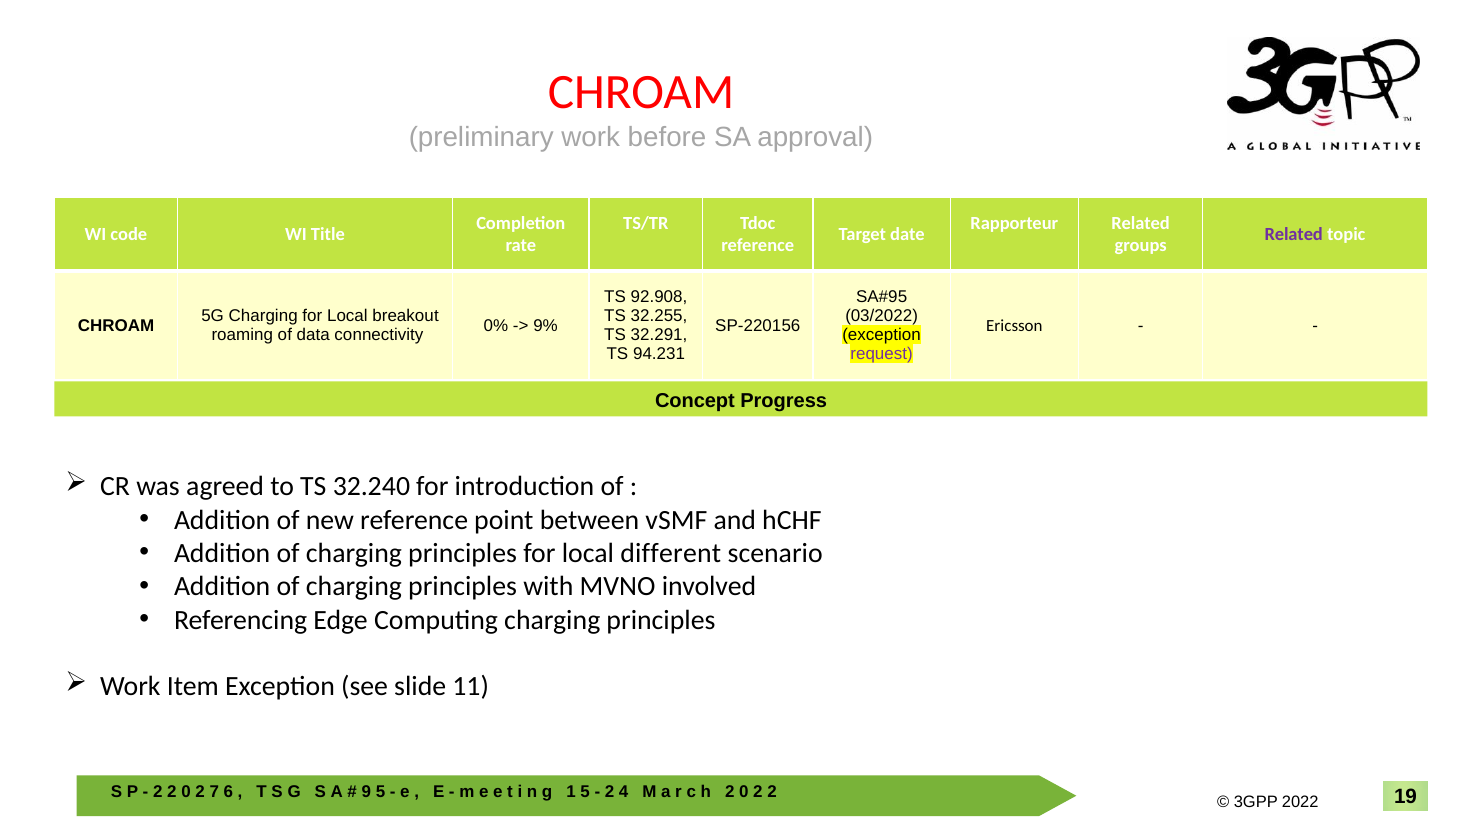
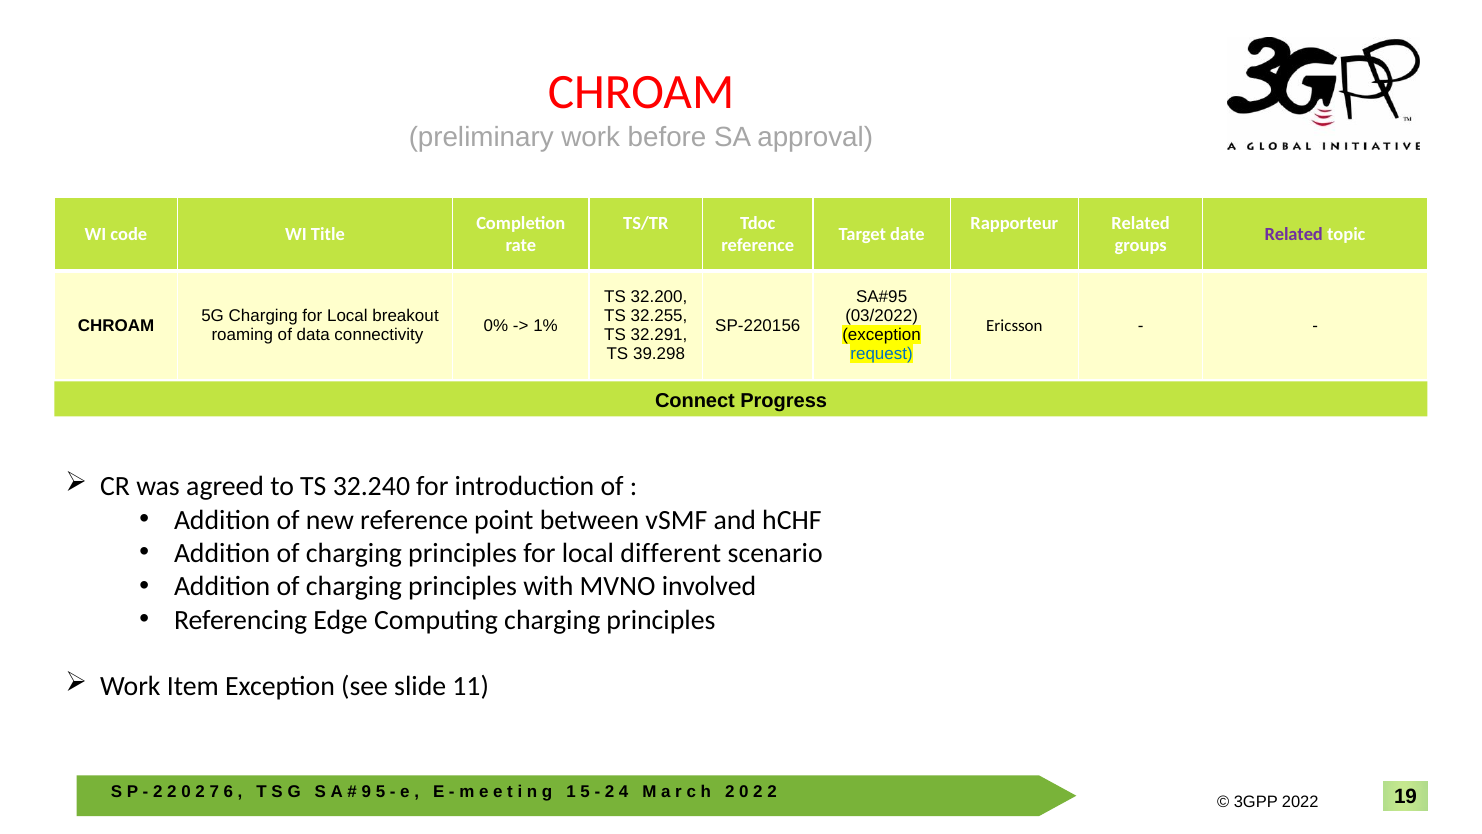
92.908: 92.908 -> 32.200
9%: 9% -> 1%
94.231: 94.231 -> 39.298
request colour: purple -> blue
Concept: Concept -> Connect
